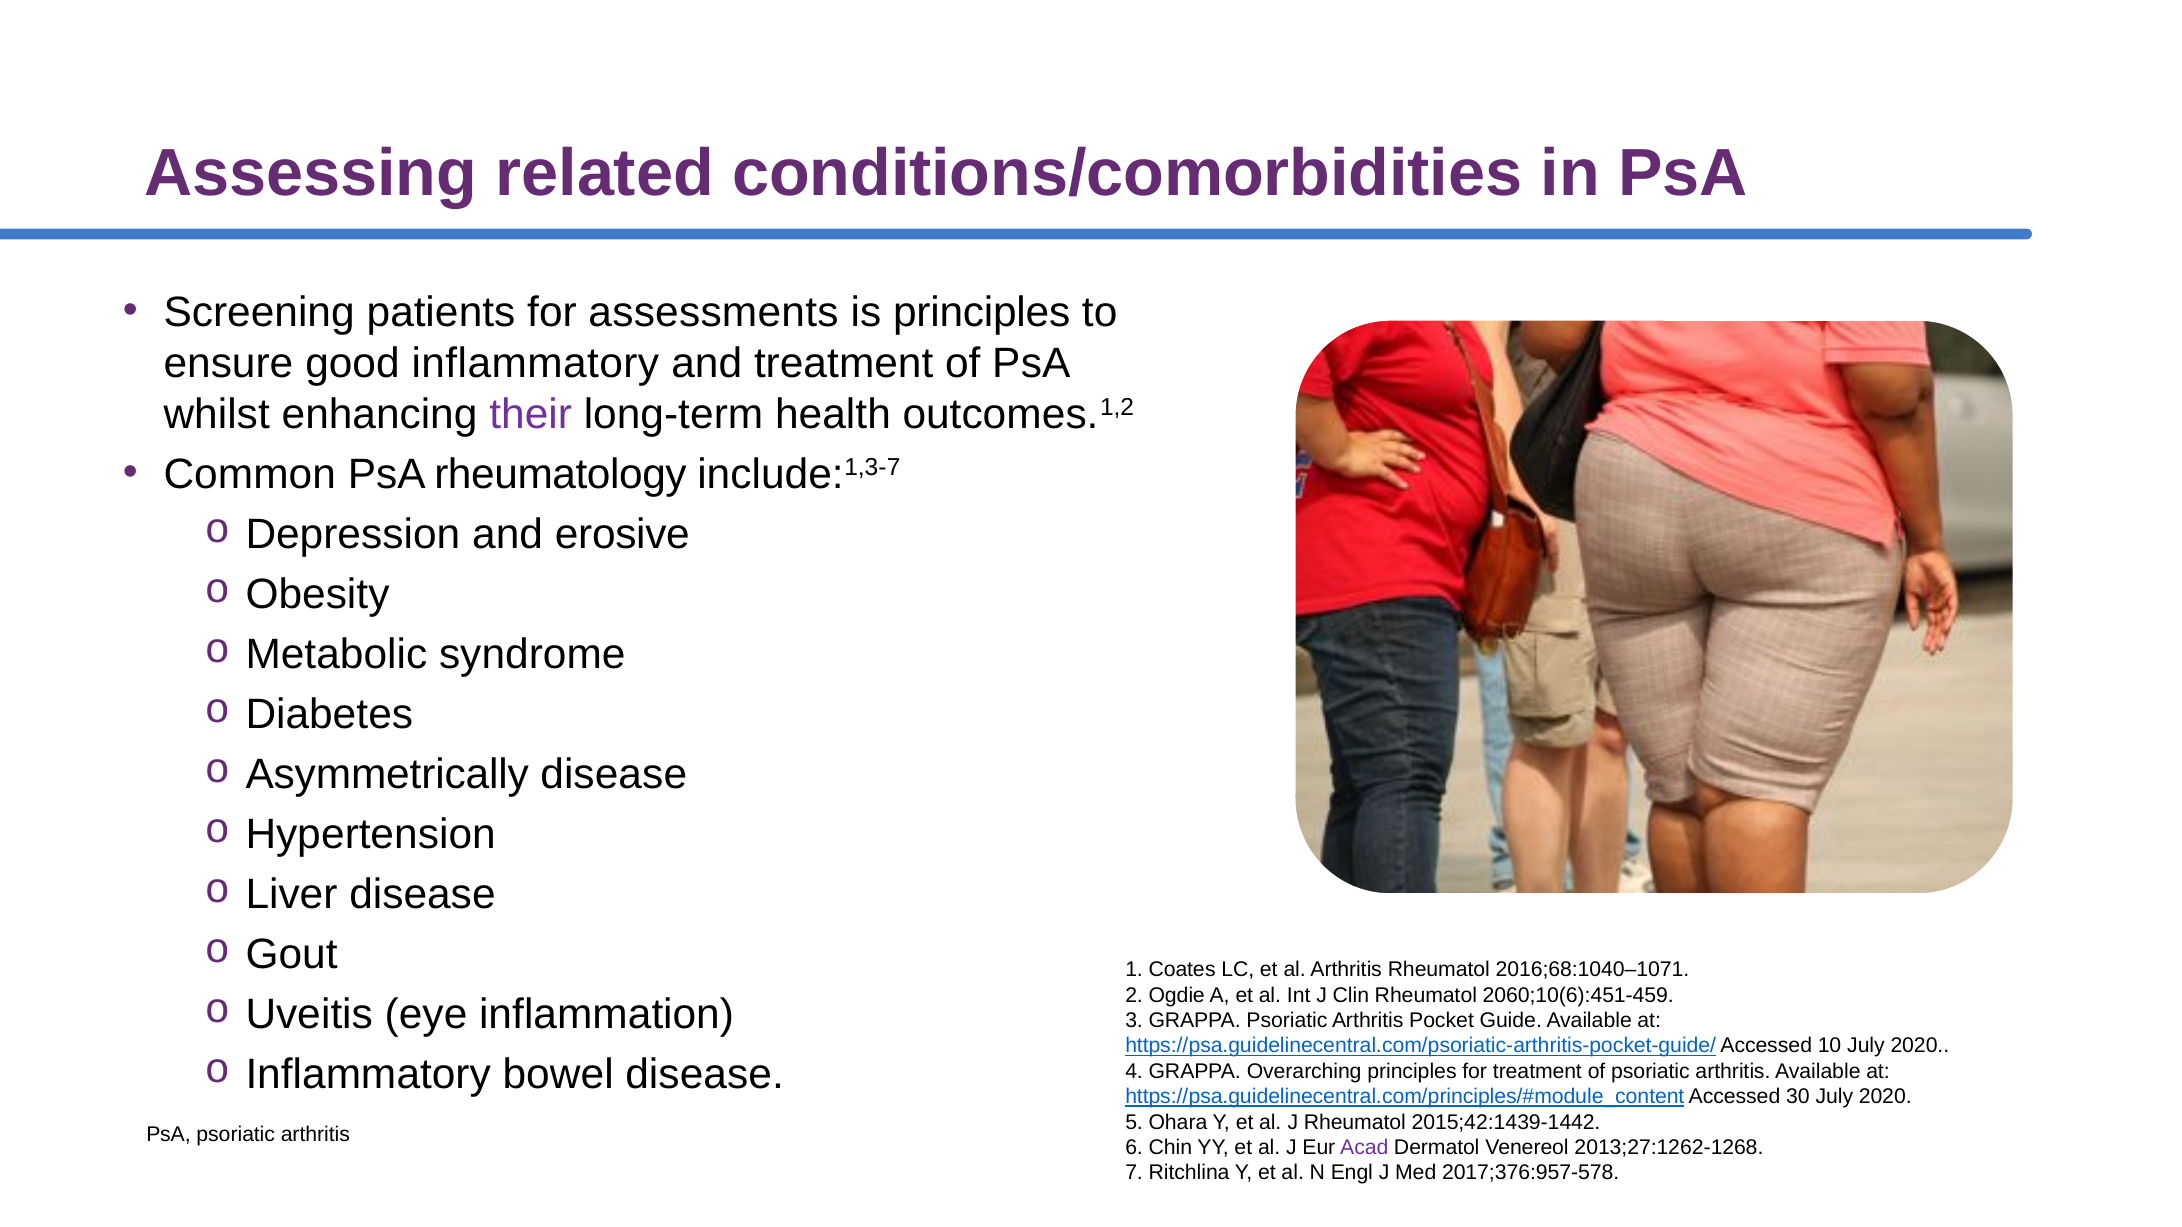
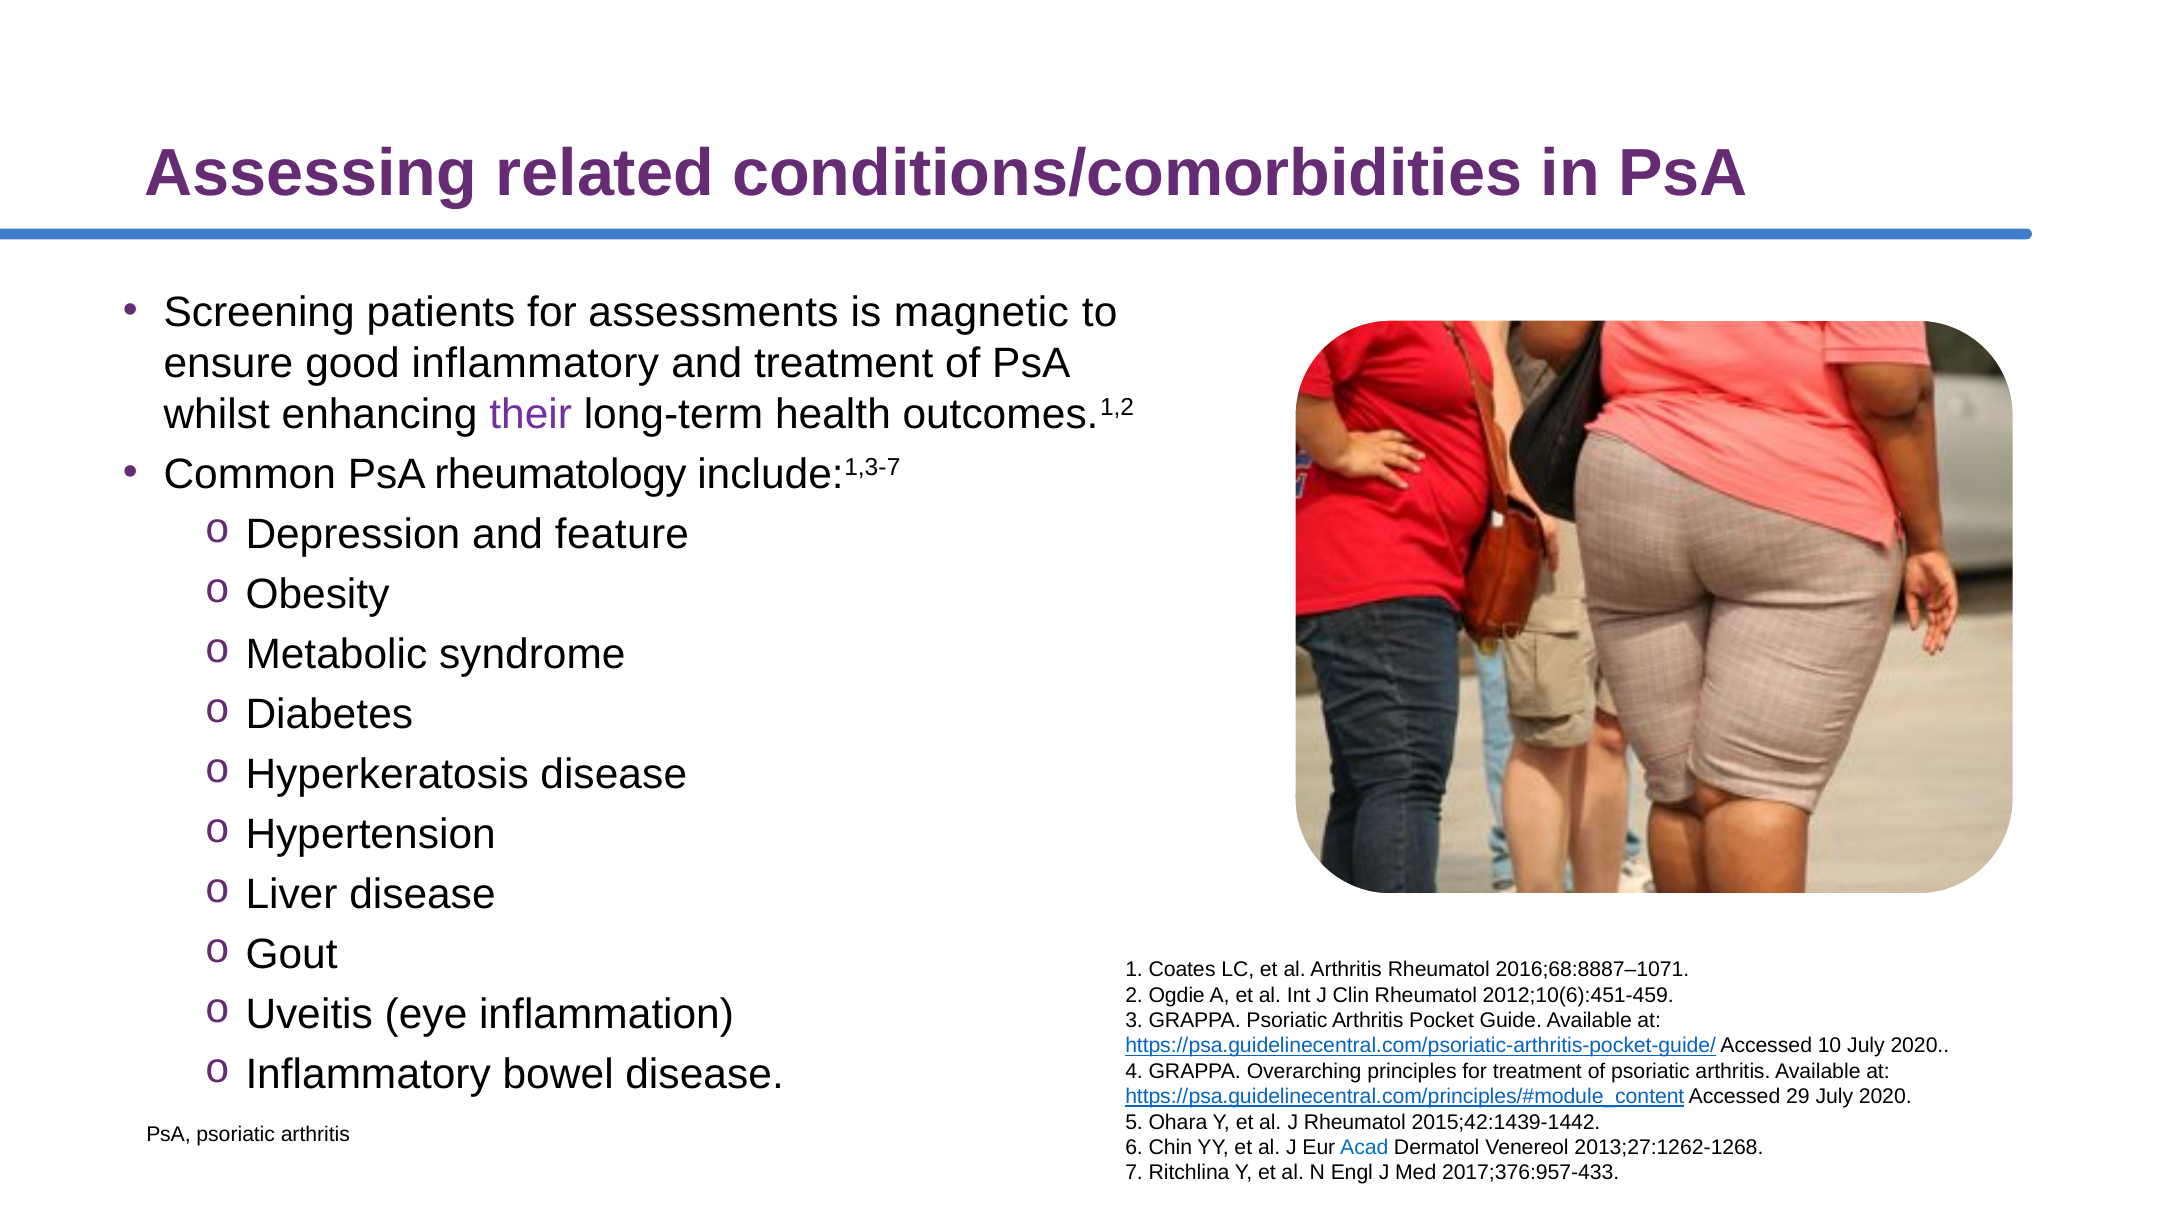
is principles: principles -> magnetic
erosive: erosive -> feature
Asymmetrically: Asymmetrically -> Hyperkeratosis
2016;68:1040–1071: 2016;68:1040–1071 -> 2016;68:8887–1071
2060;10(6):451-459: 2060;10(6):451-459 -> 2012;10(6):451-459
30: 30 -> 29
Acad colour: purple -> blue
2017;376:957-578: 2017;376:957-578 -> 2017;376:957-433
